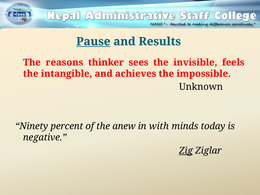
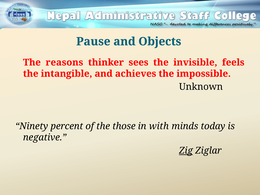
Pause underline: present -> none
Results: Results -> Objects
anew: anew -> those
